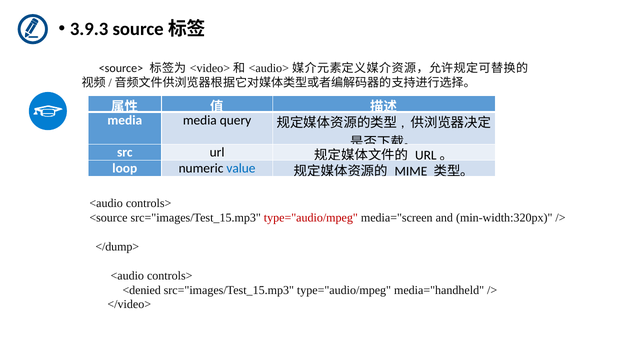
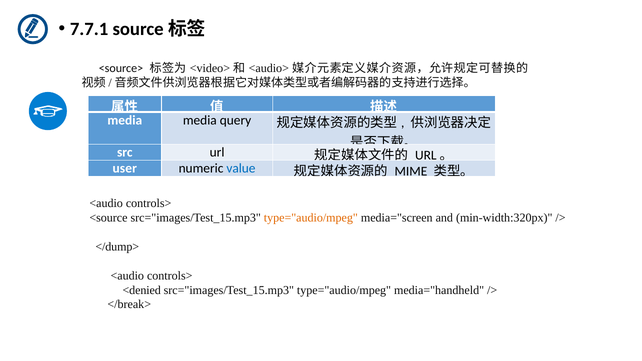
3.9.3: 3.9.3 -> 7.7.1
loop: loop -> user
type="audio/mpeg at (311, 218) colour: red -> orange
</video>: </video> -> </break>
